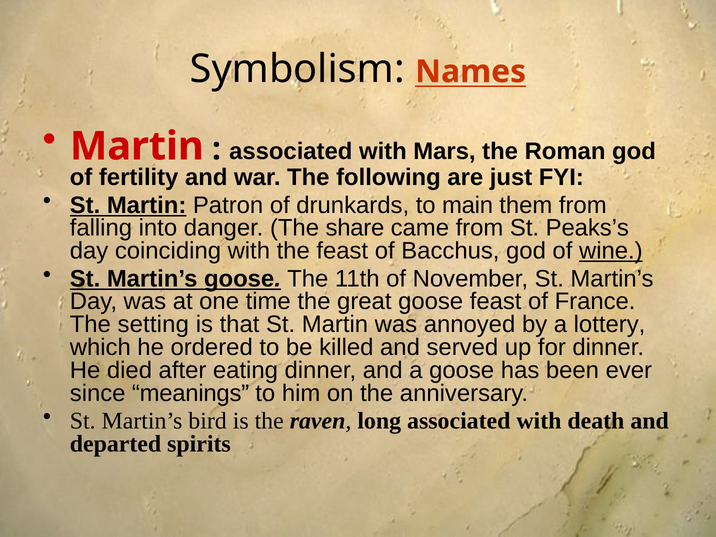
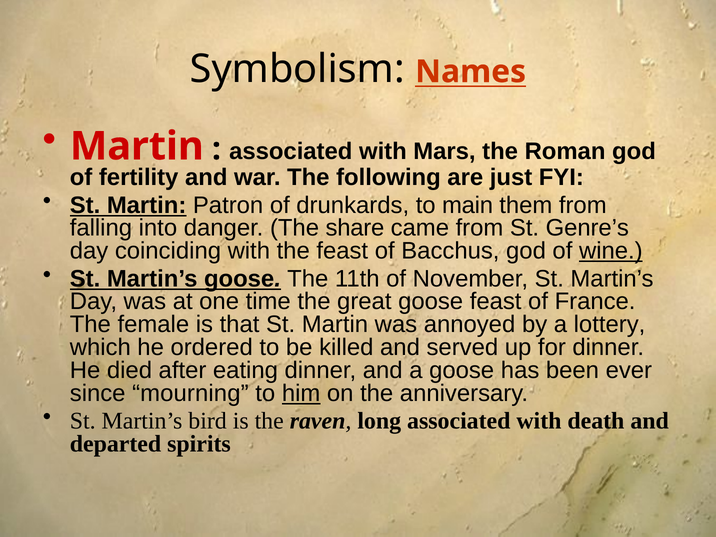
Peaks’s: Peaks’s -> Genre’s
setting: setting -> female
meanings: meanings -> mourning
him underline: none -> present
